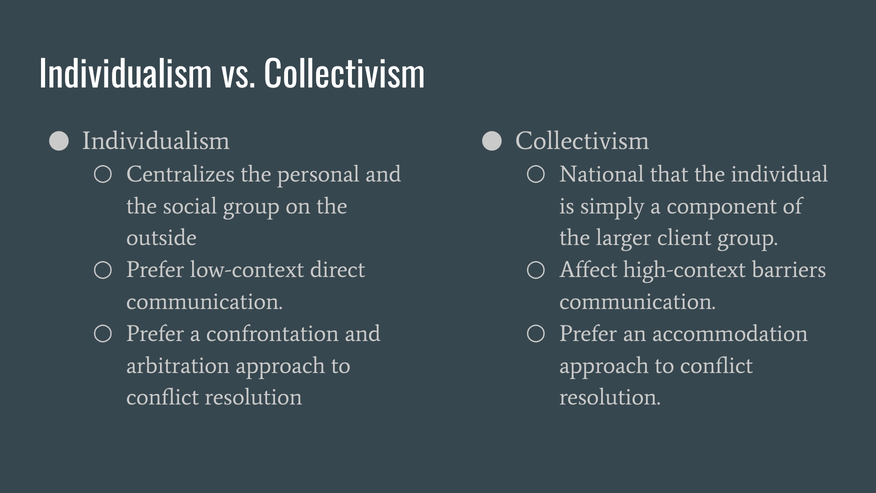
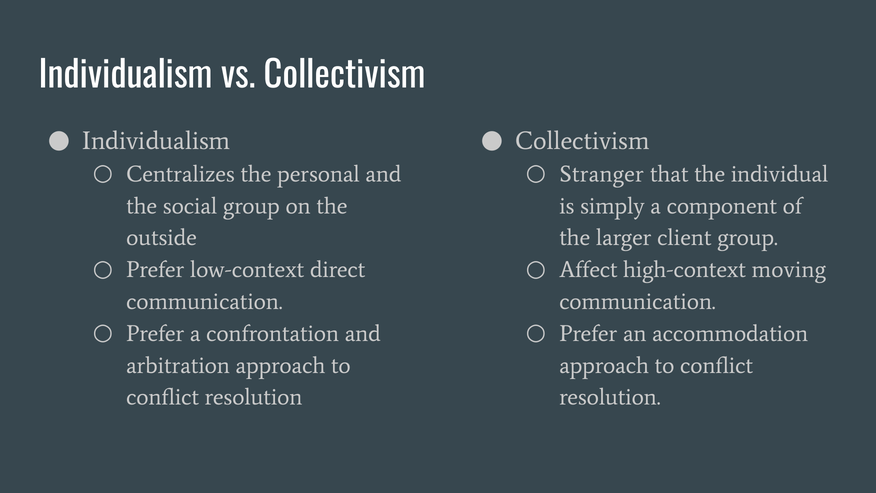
National: National -> Stranger
barriers: barriers -> moving
